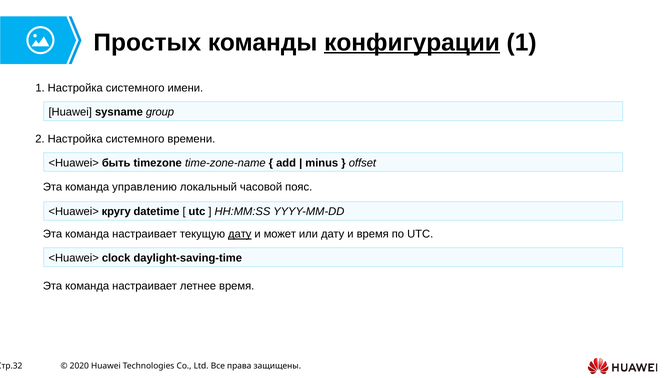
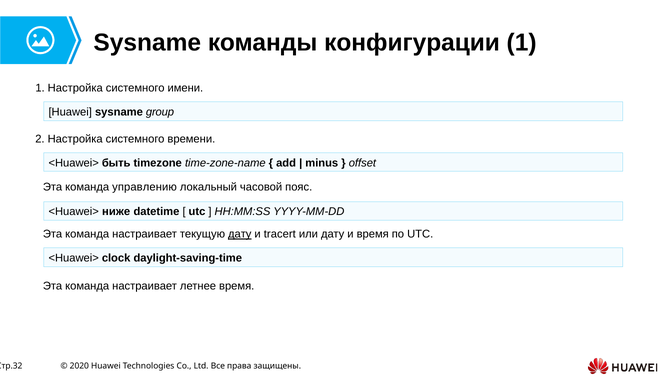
Простых at (147, 42): Простых -> Sysname
конфигурации underline: present -> none
кругу: кругу -> ниже
может: может -> tracert
